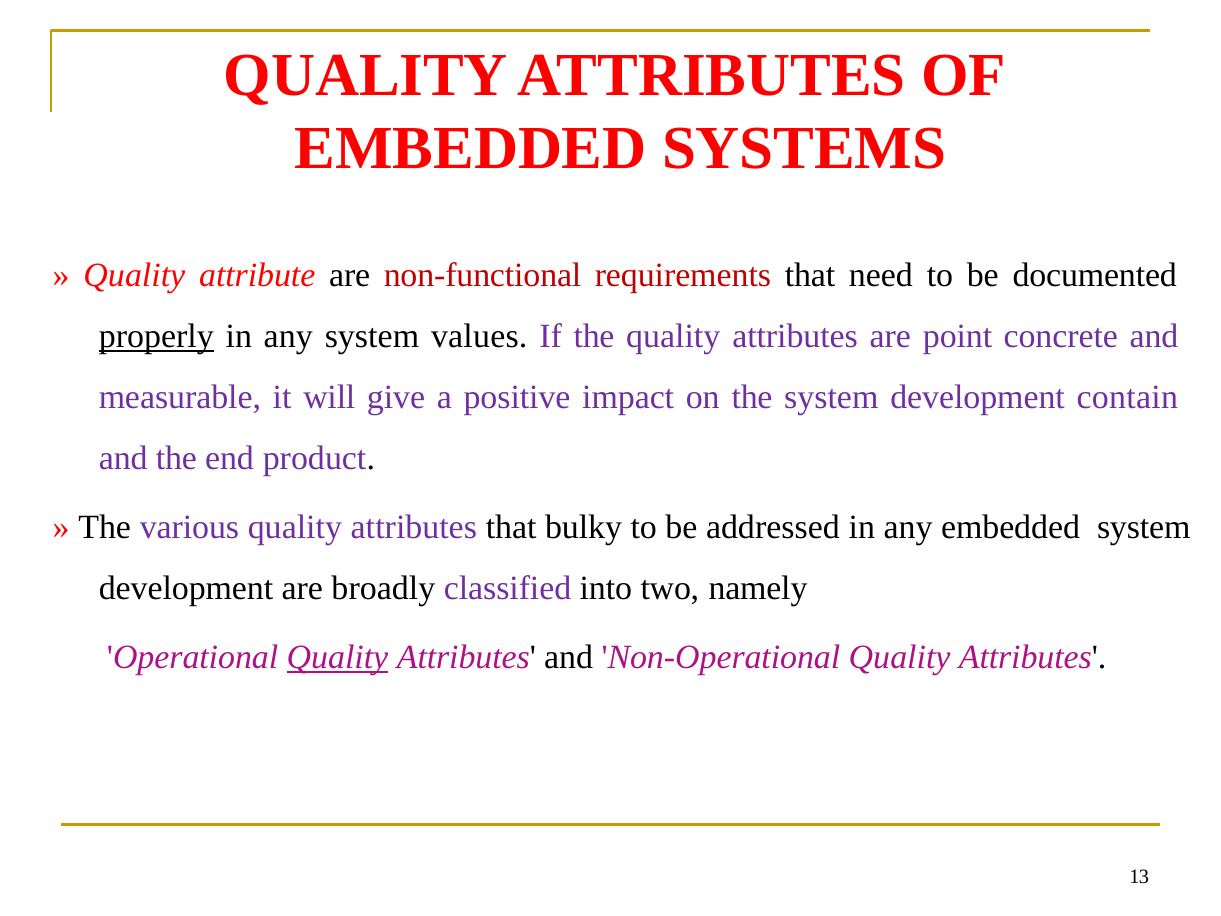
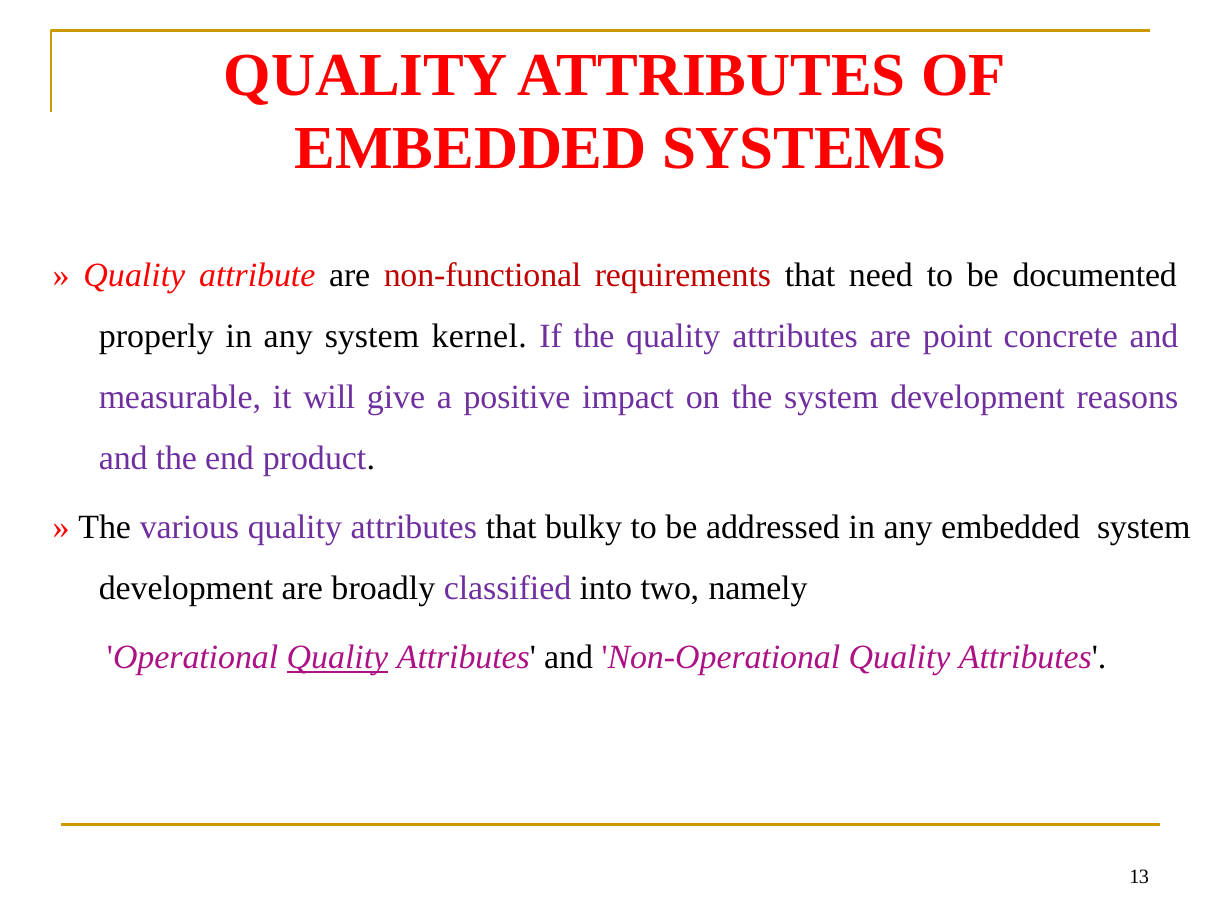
properly underline: present -> none
values: values -> kernel
contain: contain -> reasons
